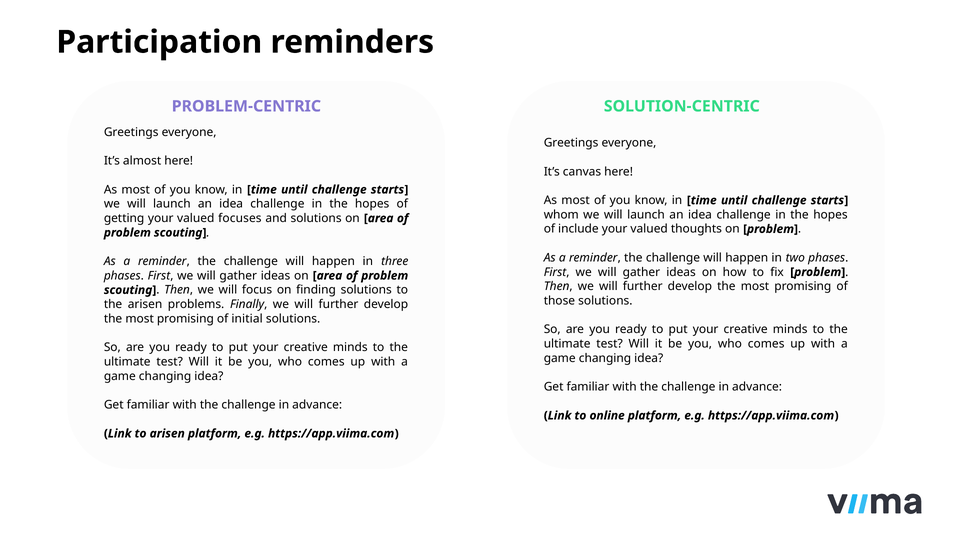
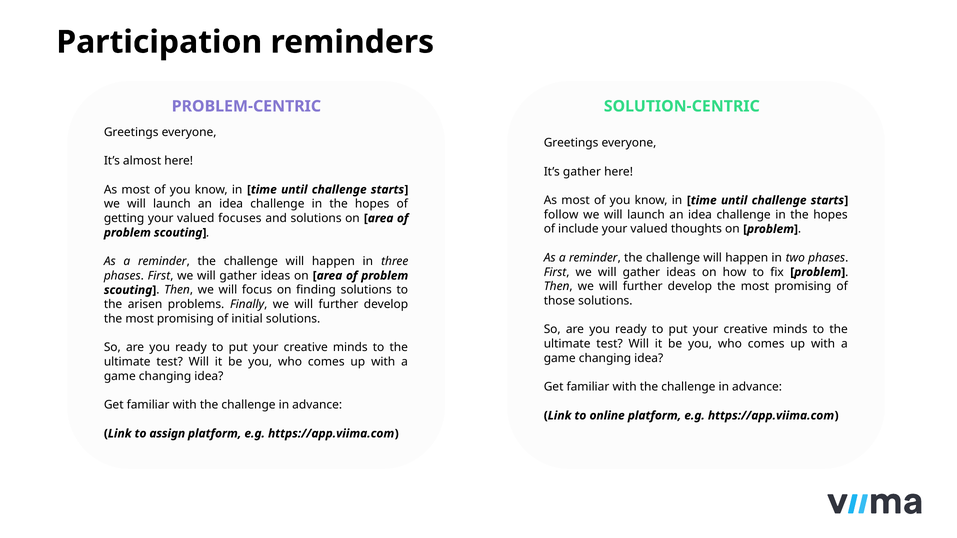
It’s canvas: canvas -> gather
whom: whom -> follow
to arisen: arisen -> assign
